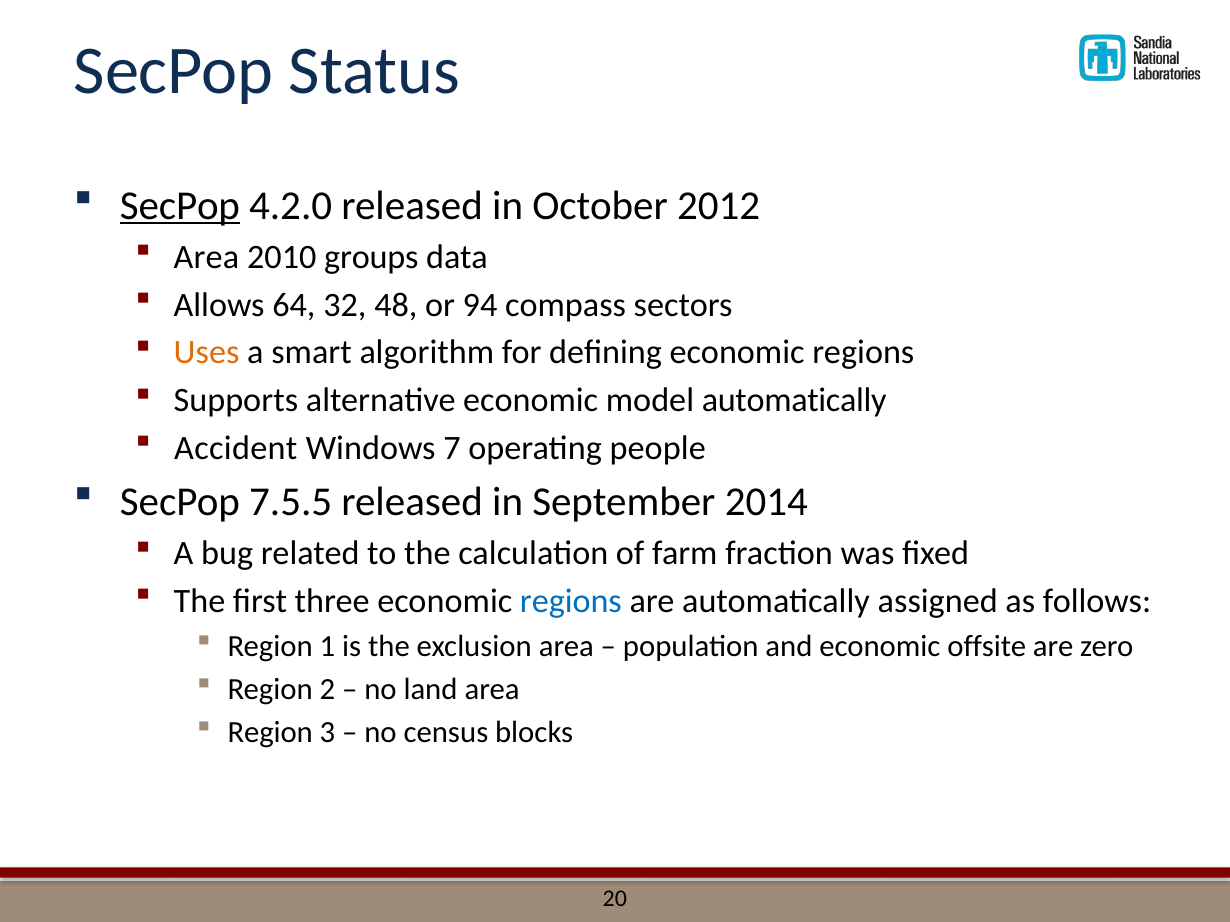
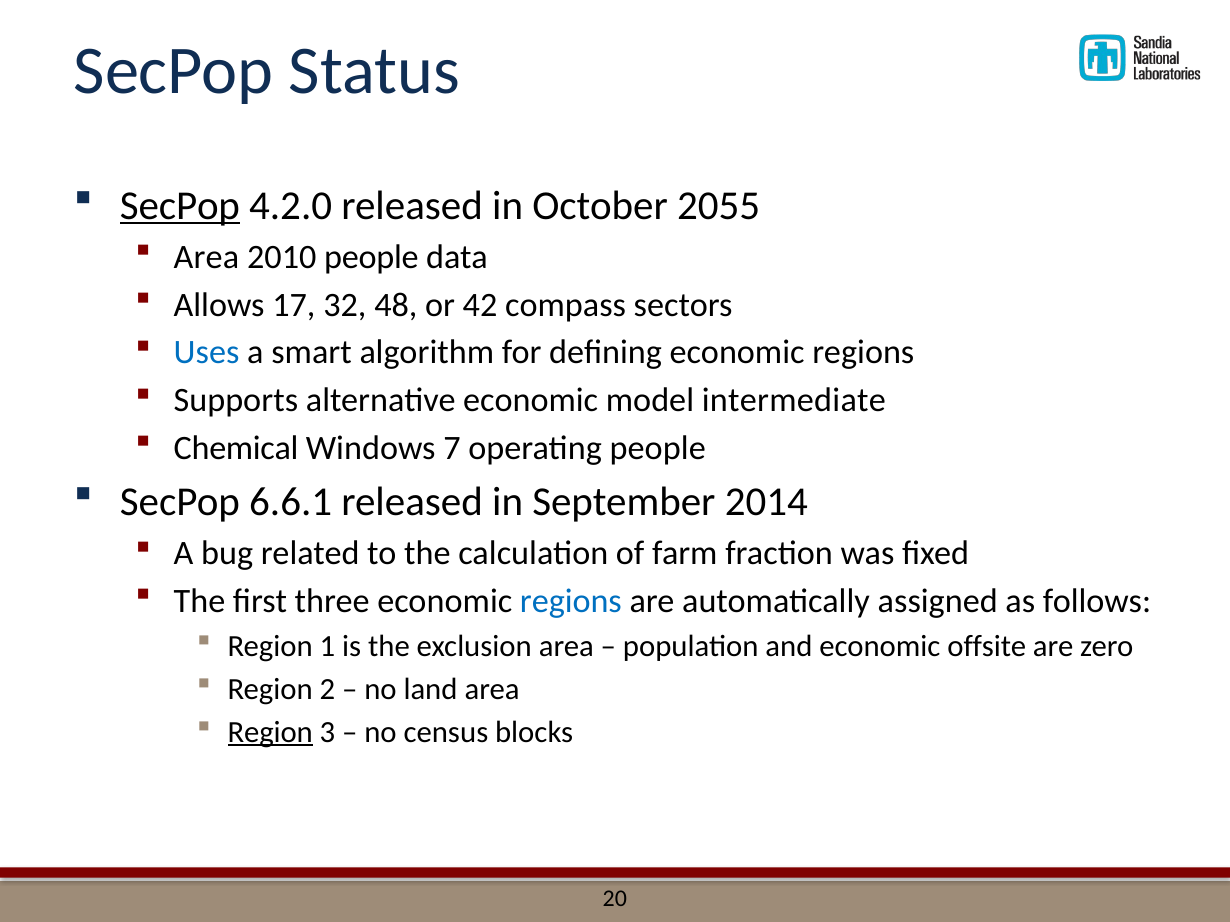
2012: 2012 -> 2055
2010 groups: groups -> people
64: 64 -> 17
94: 94 -> 42
Uses colour: orange -> blue
model automatically: automatically -> intermediate
Accident: Accident -> Chemical
7.5.5: 7.5.5 -> 6.6.1
Region at (270, 733) underline: none -> present
